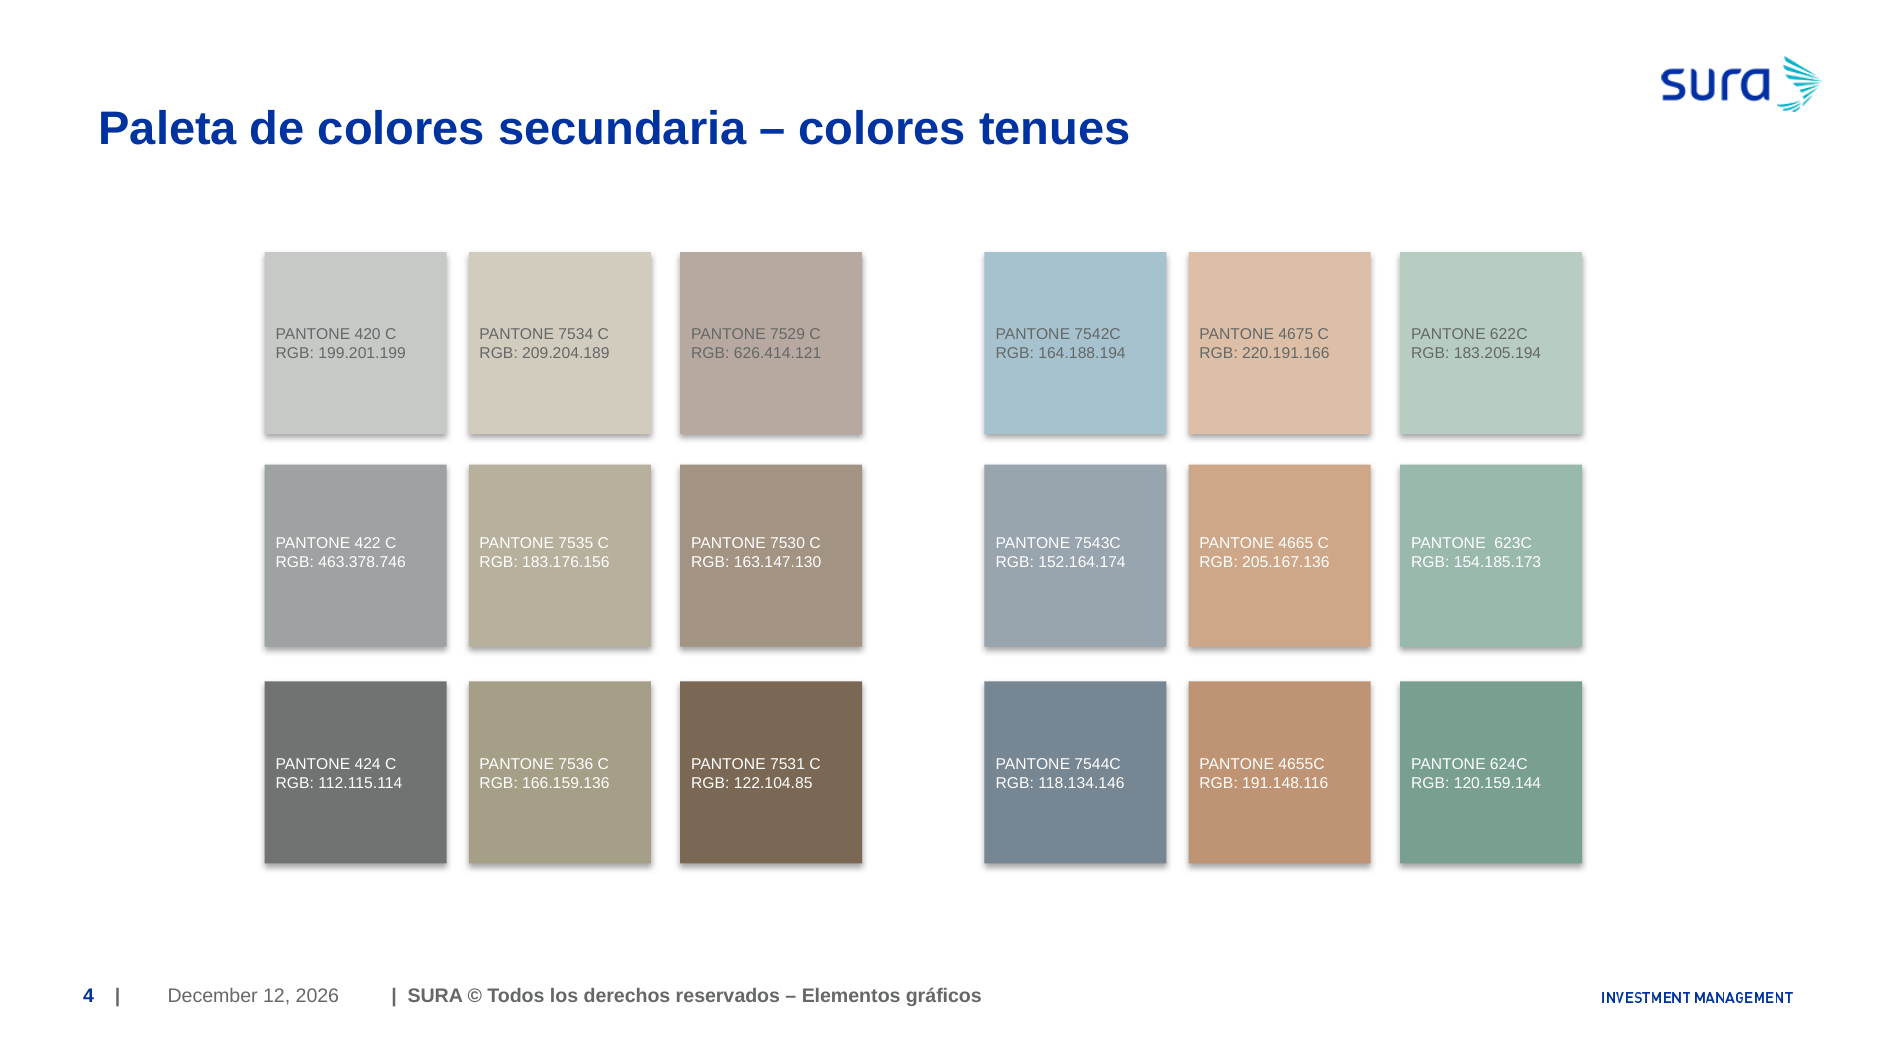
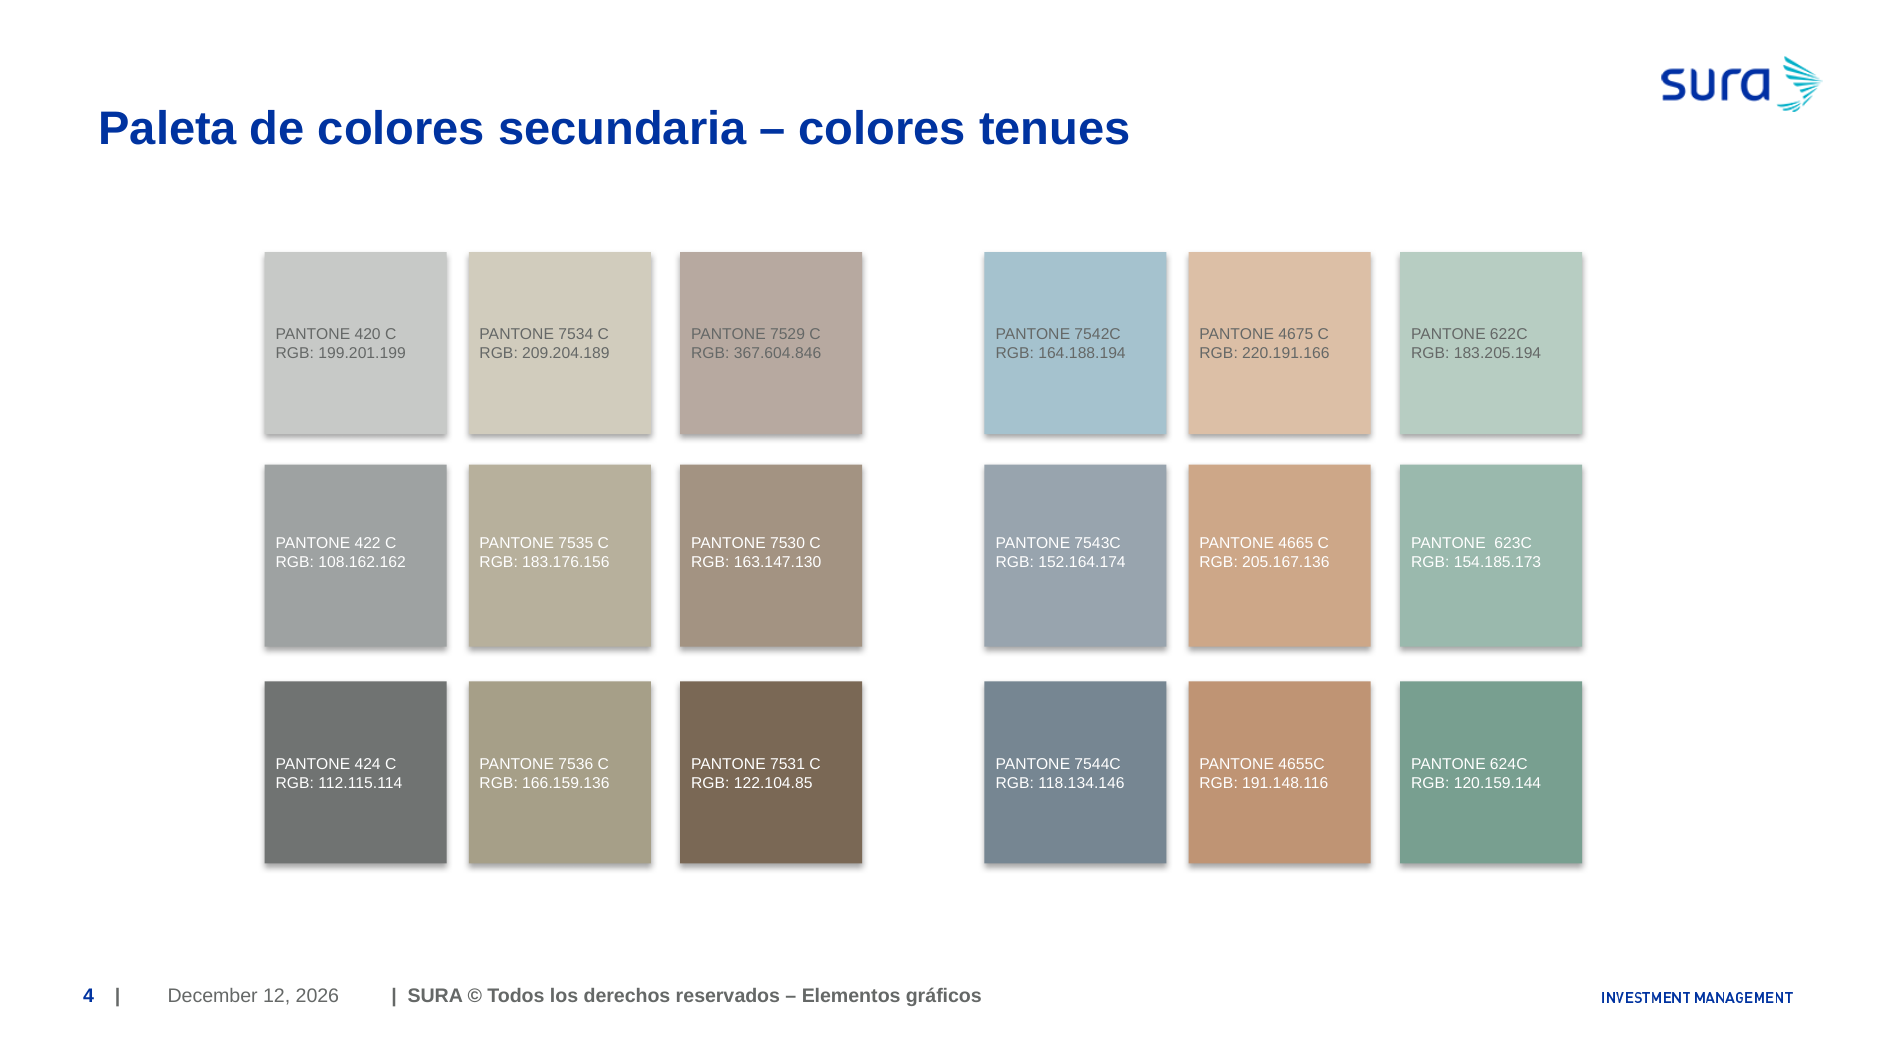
626.414.121: 626.414.121 -> 367.604.846
463.378.746: 463.378.746 -> 108.162.162
